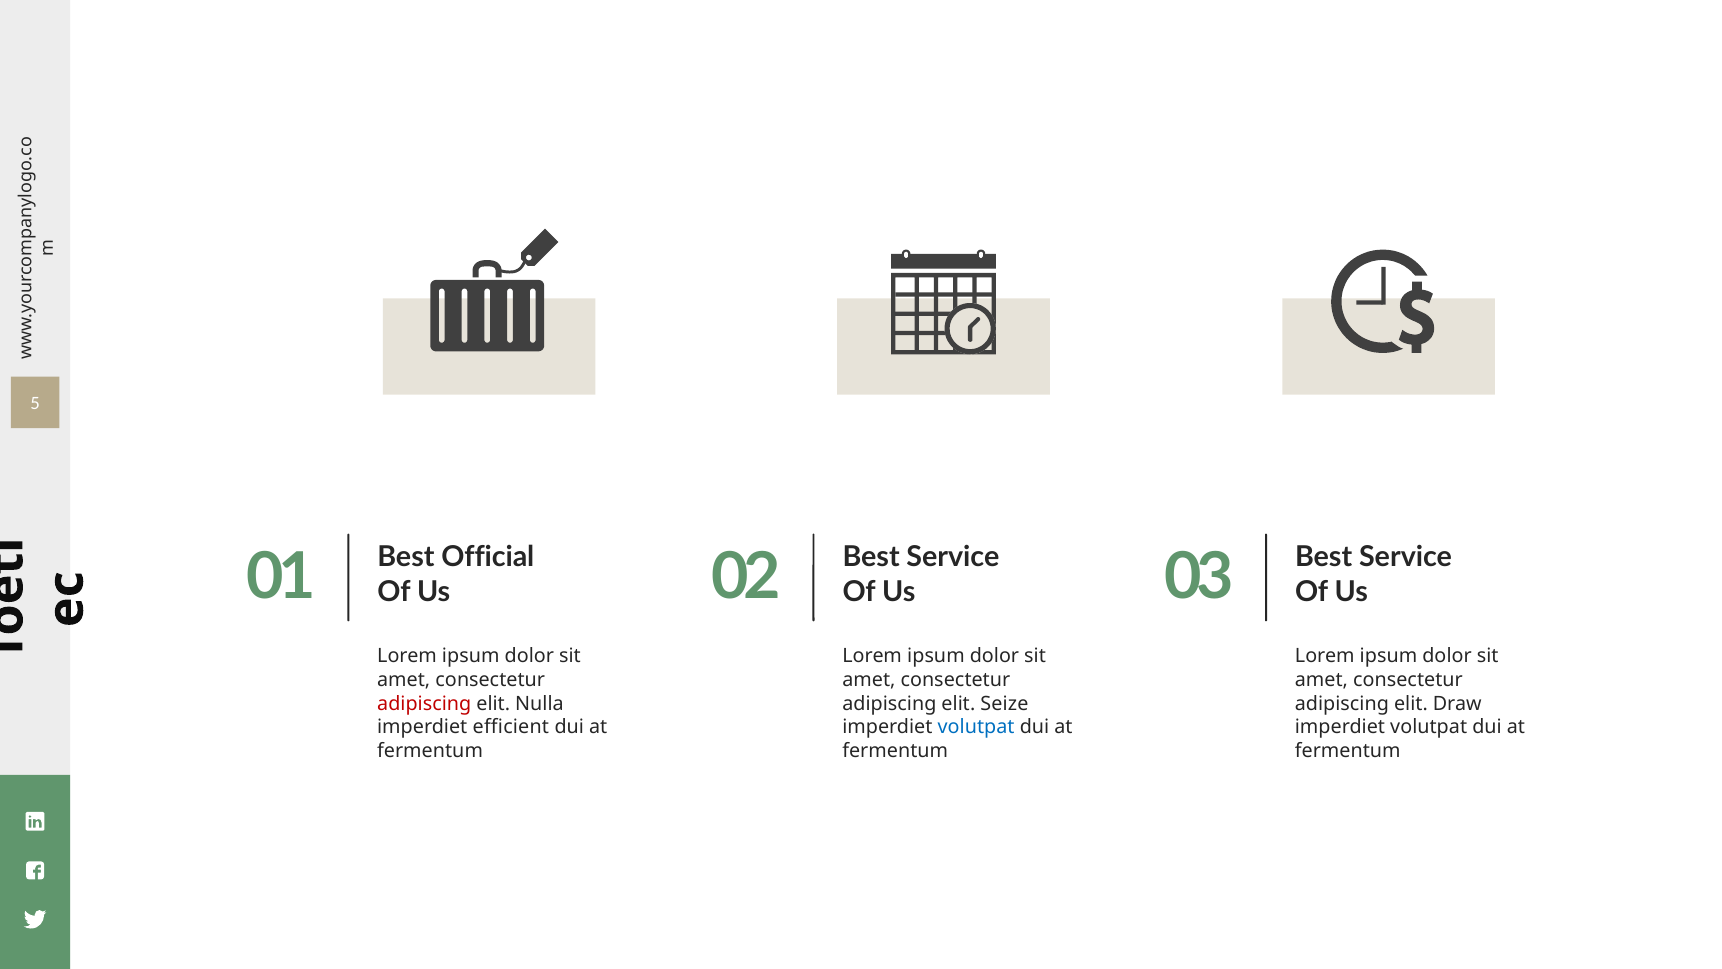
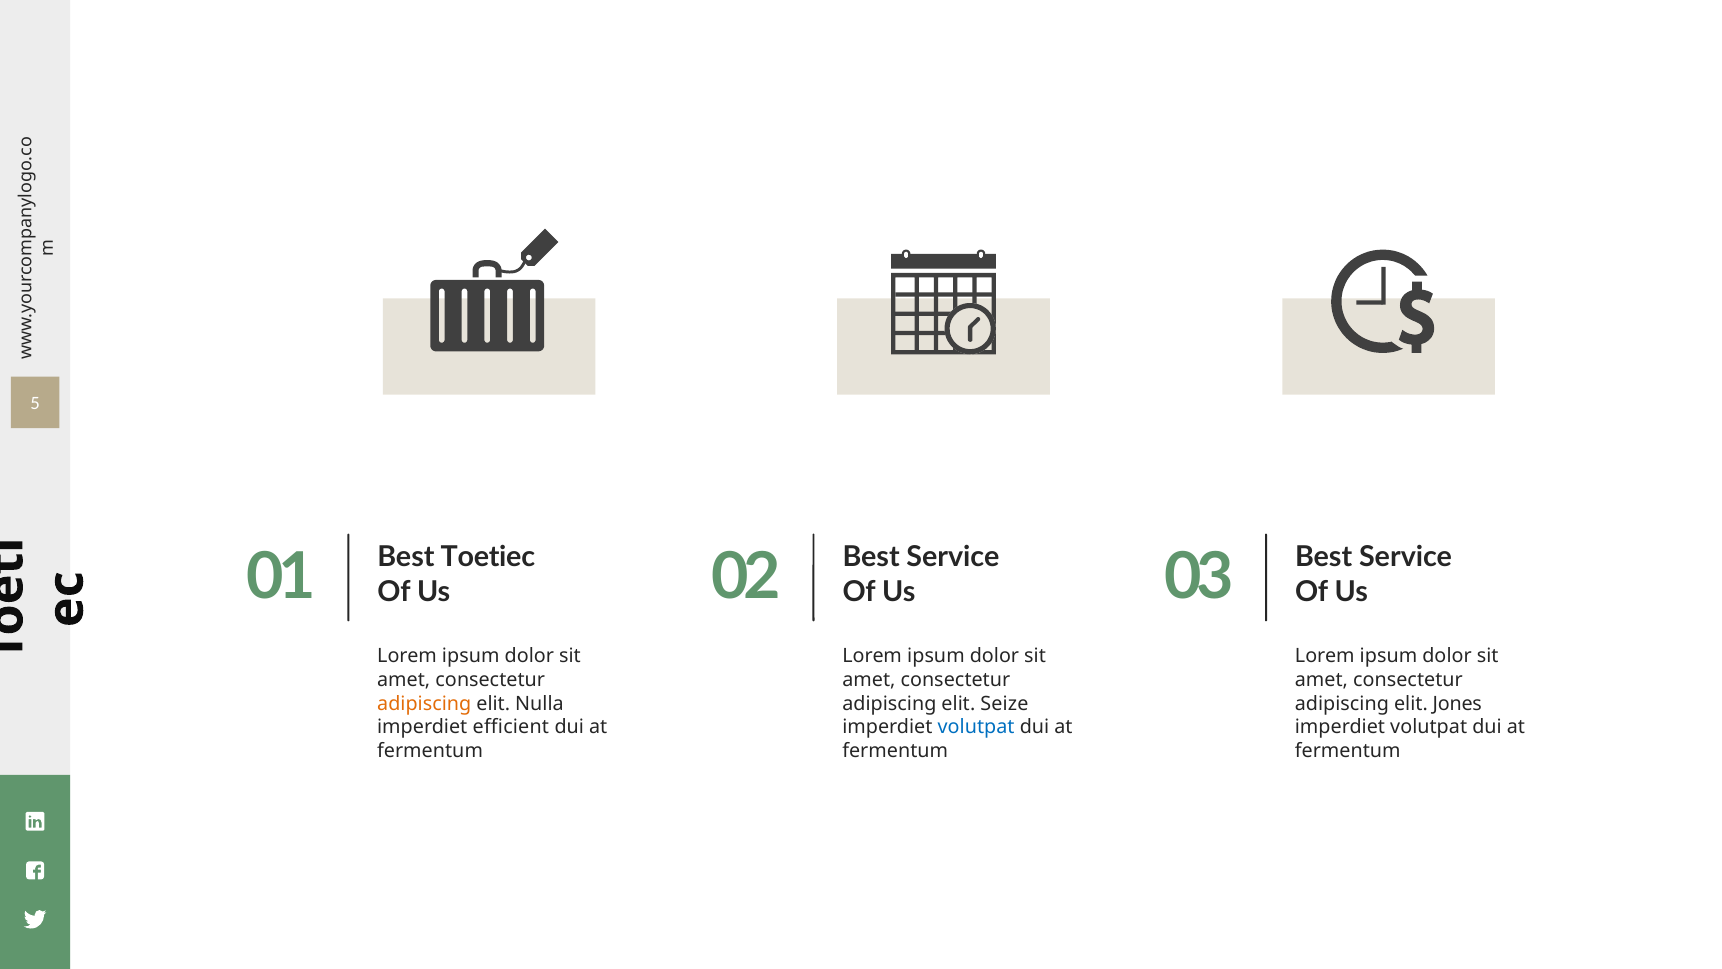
Official: Official -> Toetiec
adipiscing at (424, 703) colour: red -> orange
Draw: Draw -> Jones
